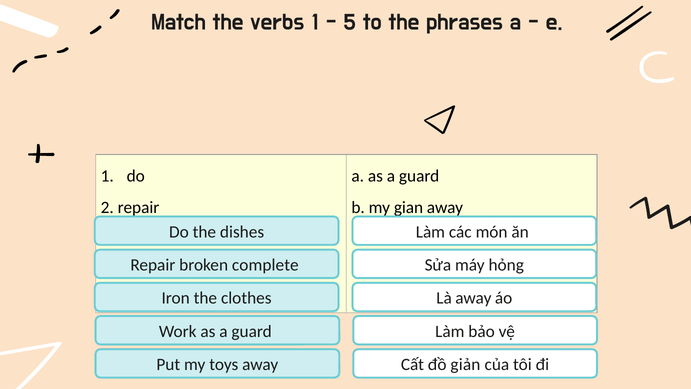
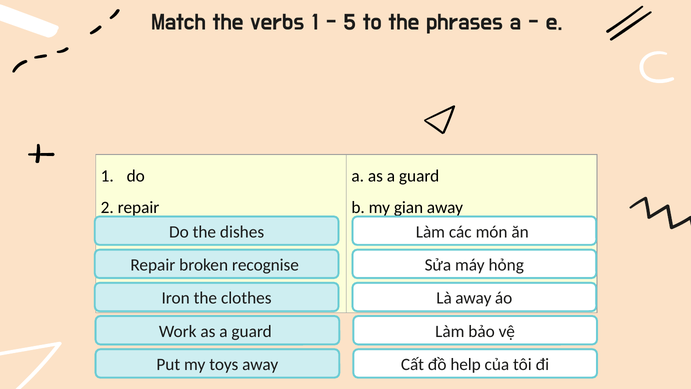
complete: complete -> recognise
giản: giản -> help
